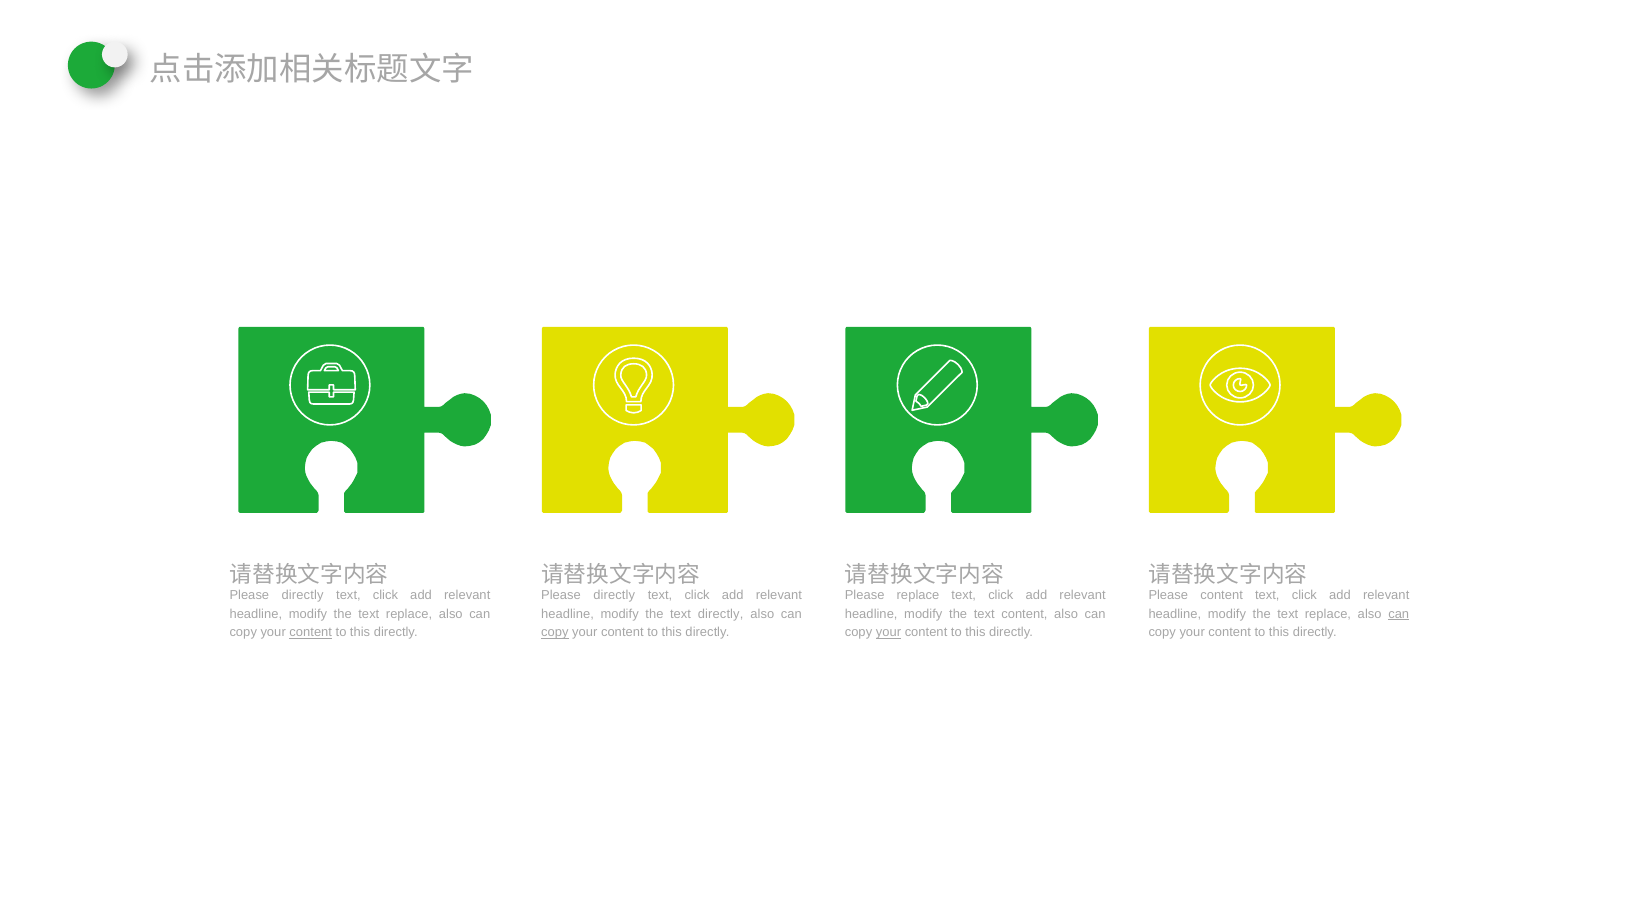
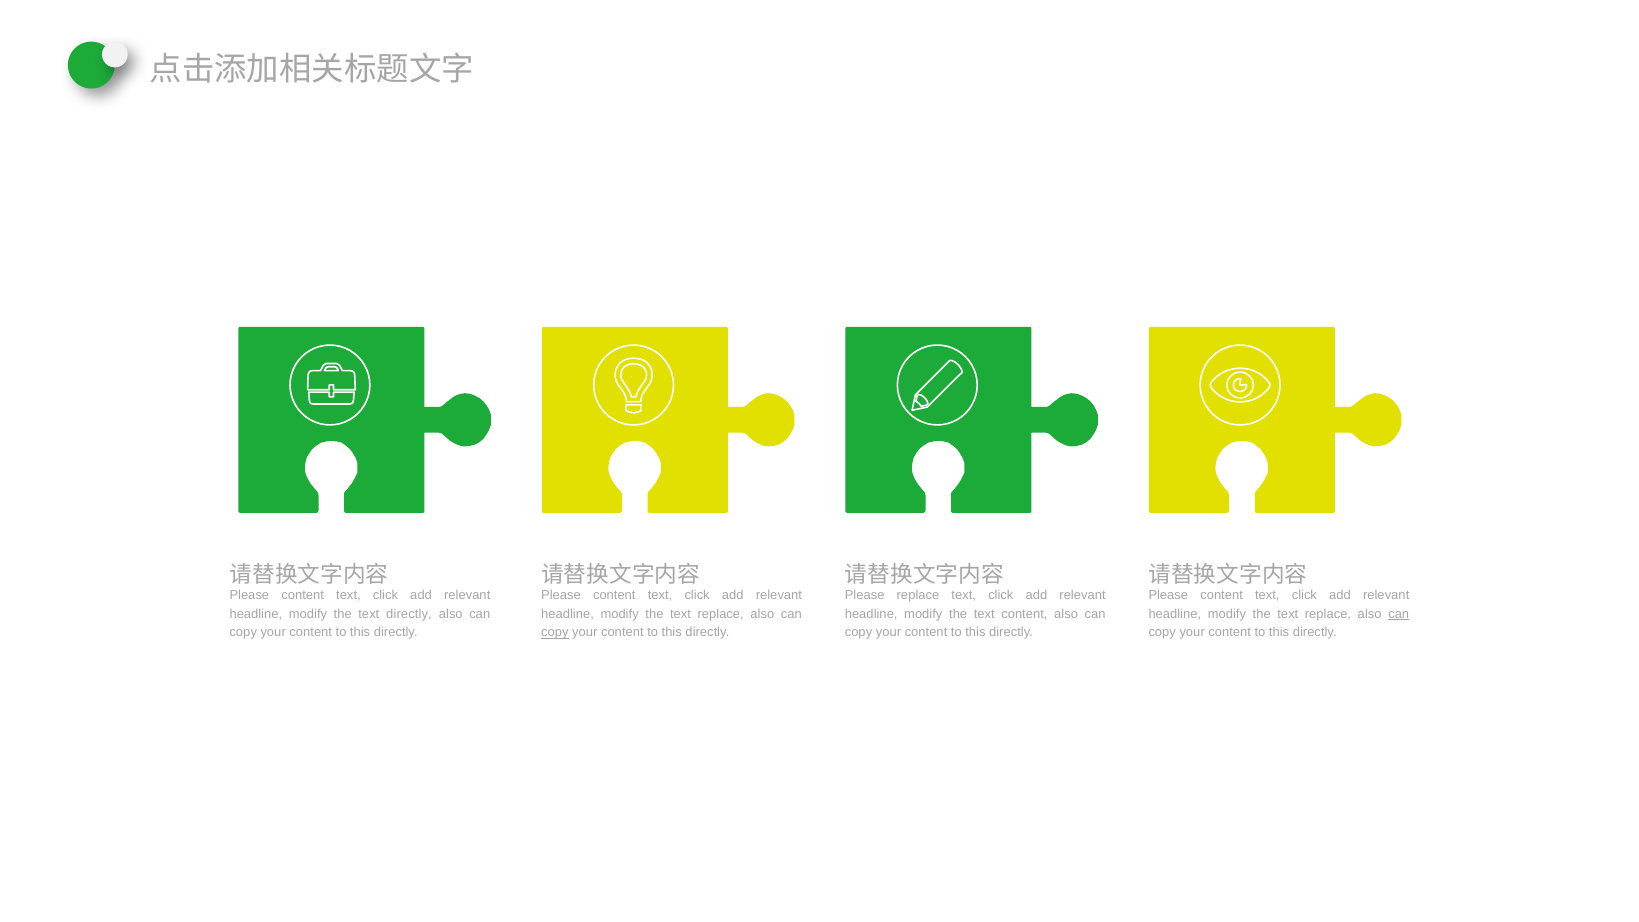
directly at (303, 595): directly -> content
directly at (614, 595): directly -> content
replace at (409, 614): replace -> directly
directly at (721, 614): directly -> replace
content at (311, 632) underline: present -> none
your at (889, 632) underline: present -> none
